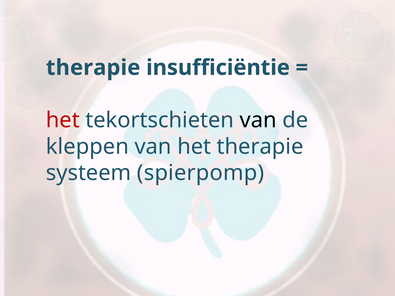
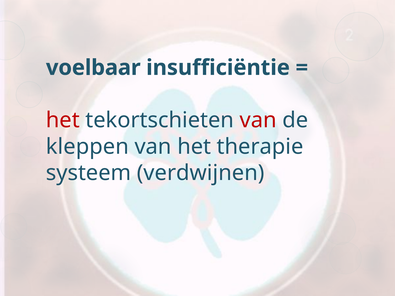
therapie at (93, 68): therapie -> voelbaar
van at (258, 120) colour: black -> red
spierpomp: spierpomp -> verdwijnen
